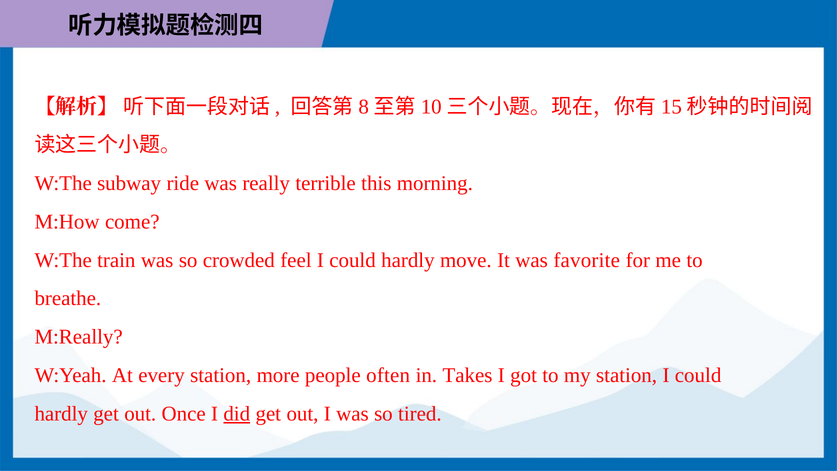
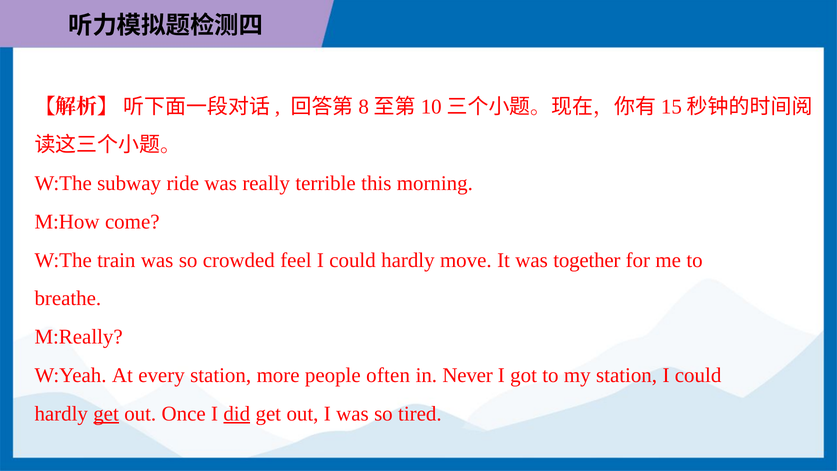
favorite: favorite -> together
Takes: Takes -> Never
get at (106, 413) underline: none -> present
